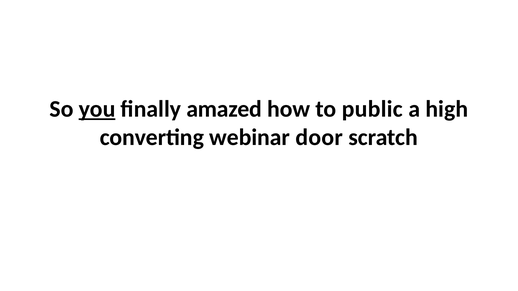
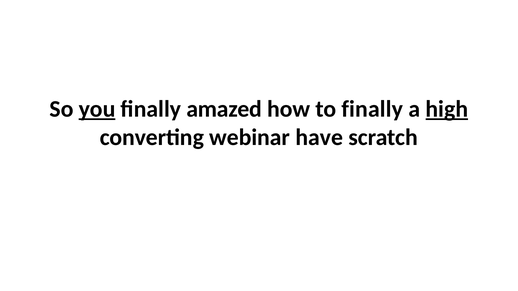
to public: public -> finally
high underline: none -> present
door: door -> have
